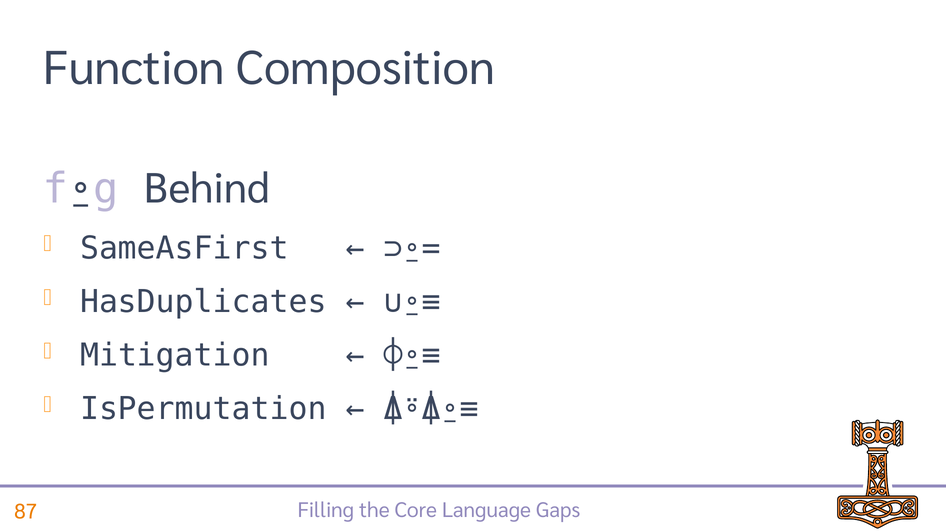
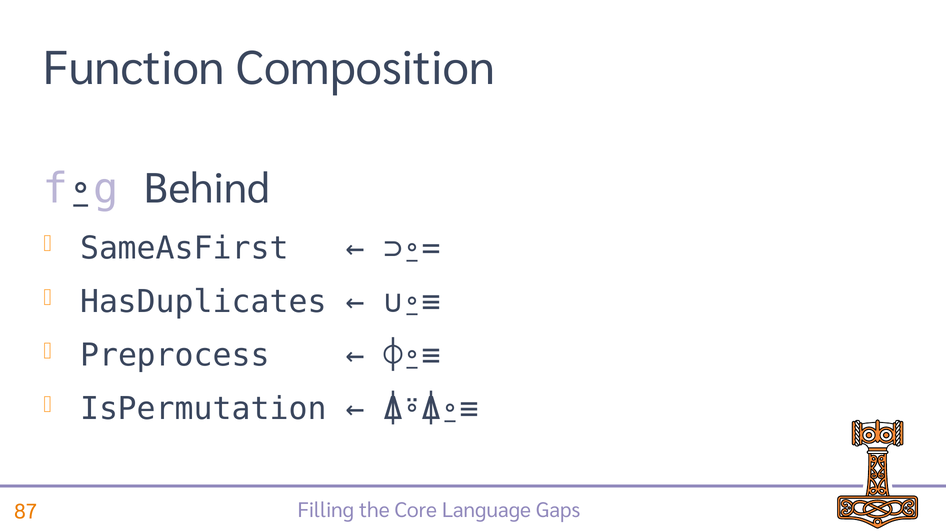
Mitigation: Mitigation -> Preprocess
